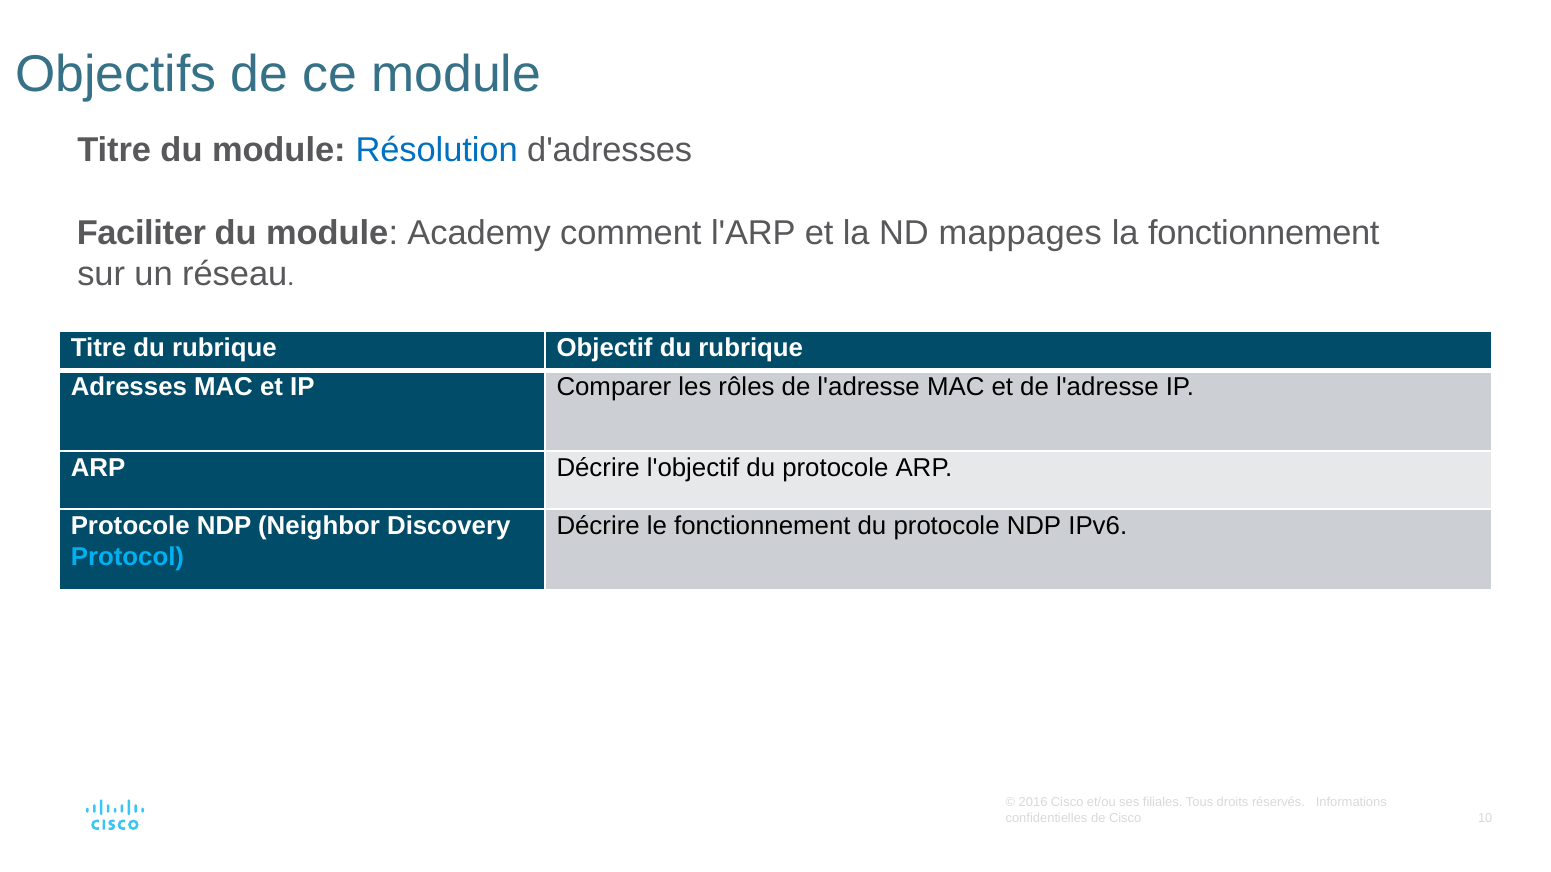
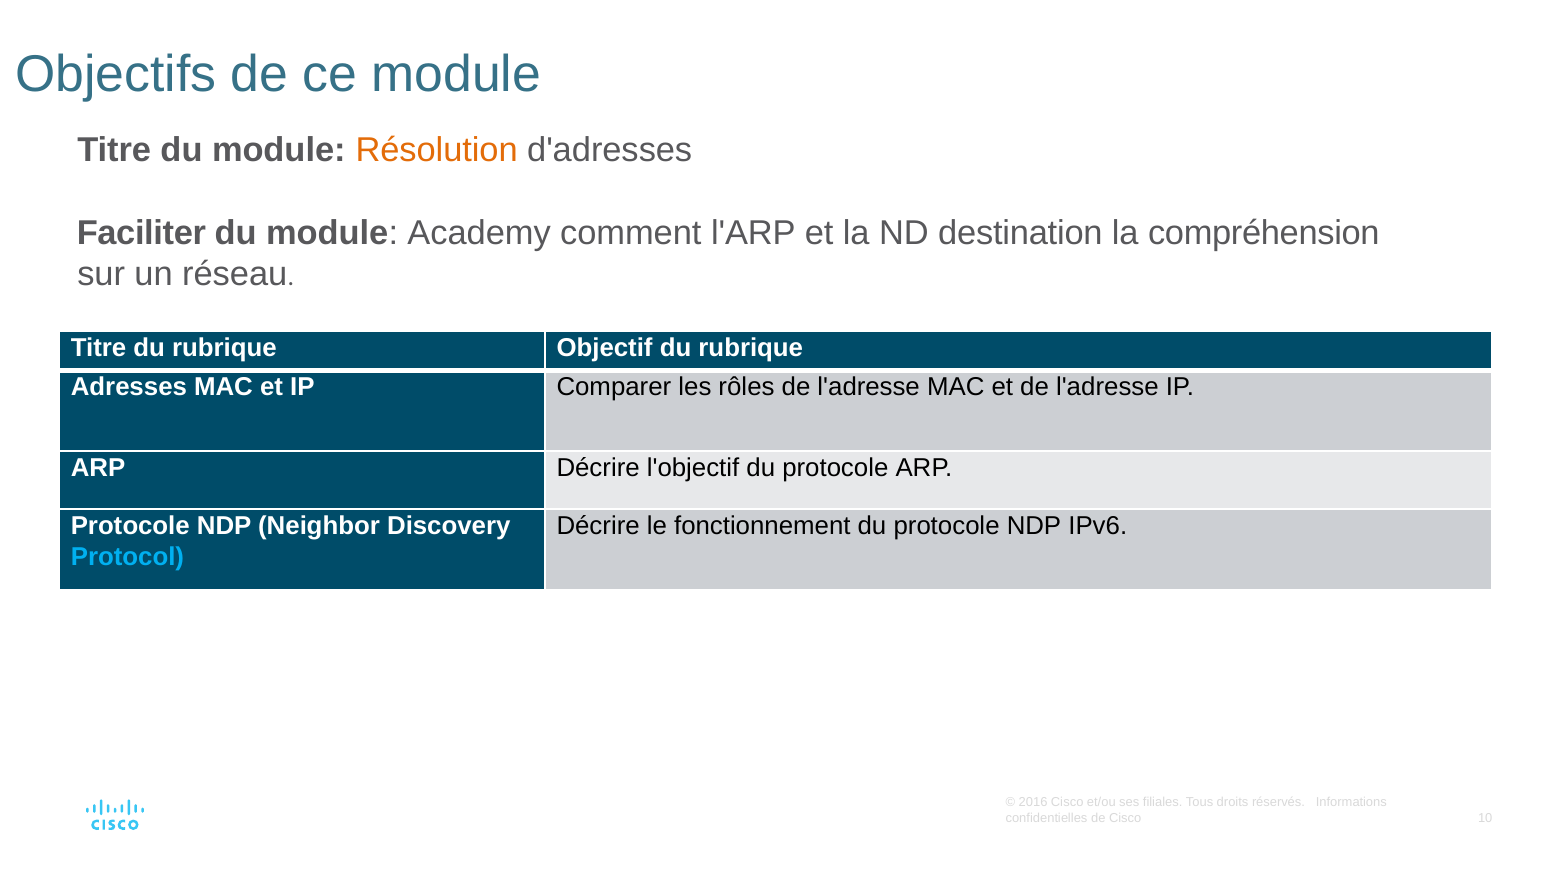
Résolution colour: blue -> orange
mappages: mappages -> destination
la fonctionnement: fonctionnement -> compréhension
